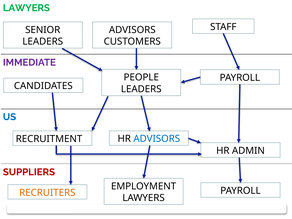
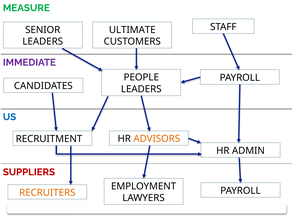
LAWYERS at (26, 8): LAWYERS -> MEASURE
ADVISORS at (132, 30): ADVISORS -> ULTIMATE
ADVISORS at (157, 139) colour: blue -> orange
